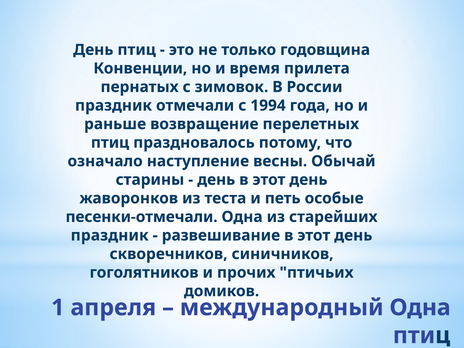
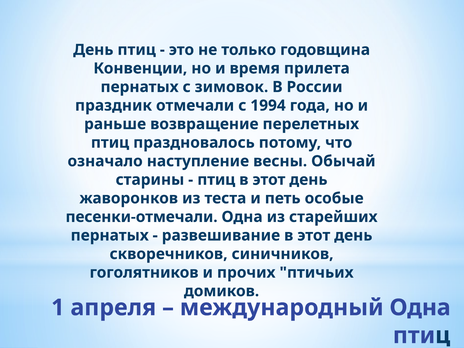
день at (216, 180): день -> птиц
праздник at (110, 235): праздник -> пернатых
